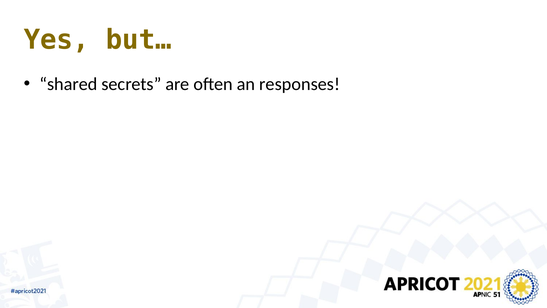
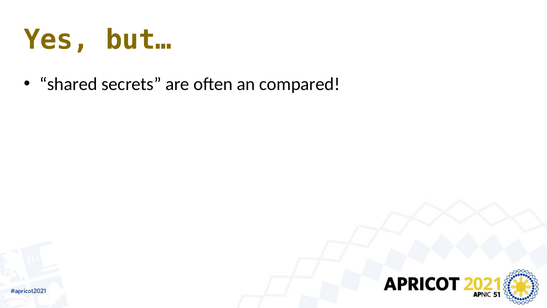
responses: responses -> compared
